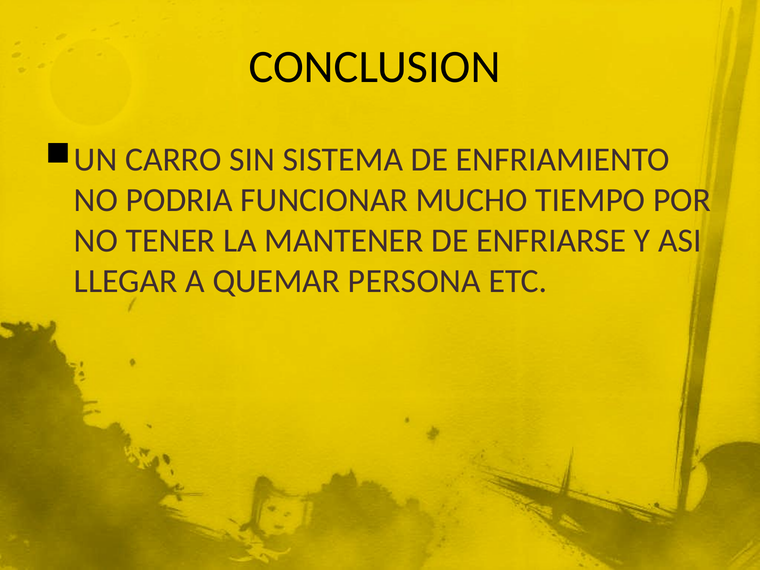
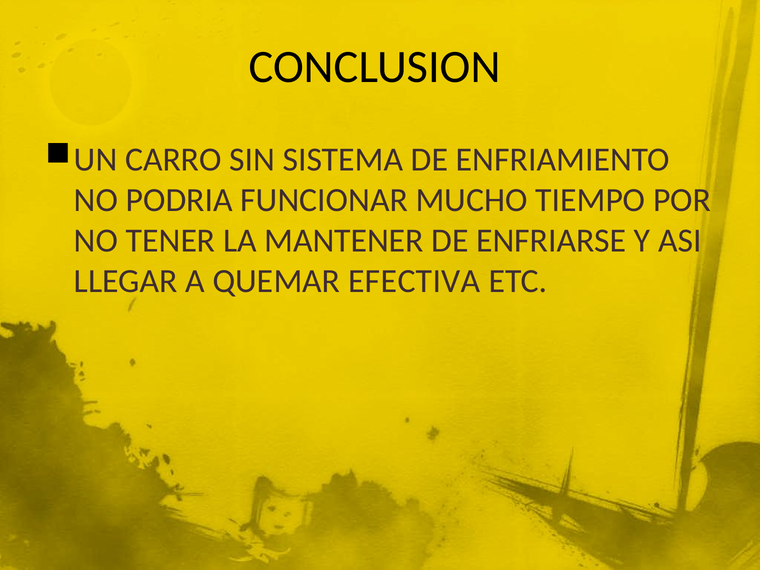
PERSONA: PERSONA -> EFECTIVA
